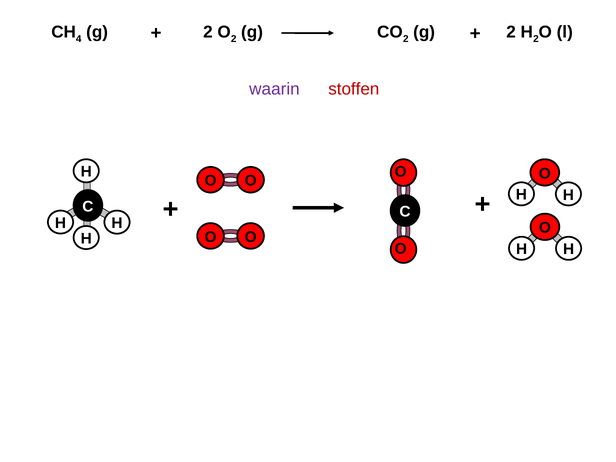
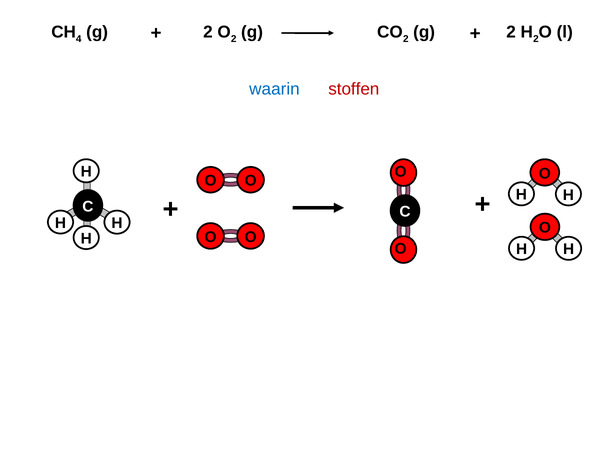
waarin colour: purple -> blue
